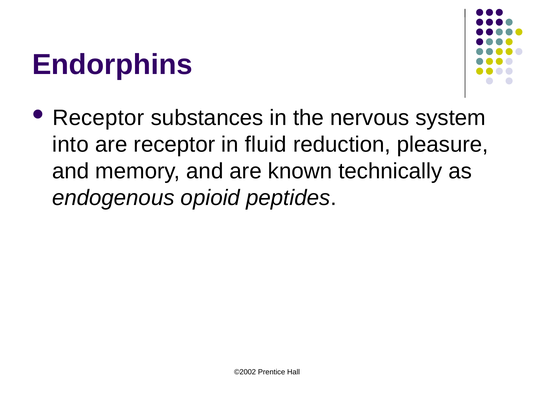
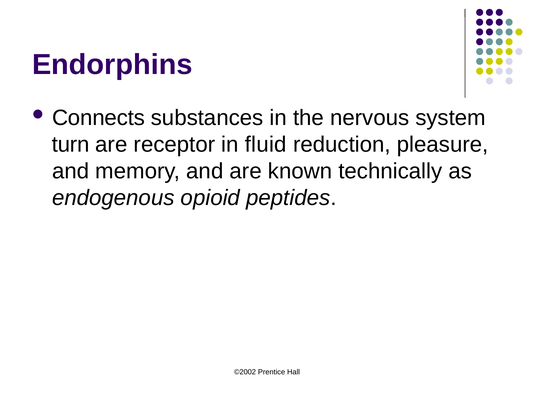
Receptor at (98, 118): Receptor -> Connects
into: into -> turn
